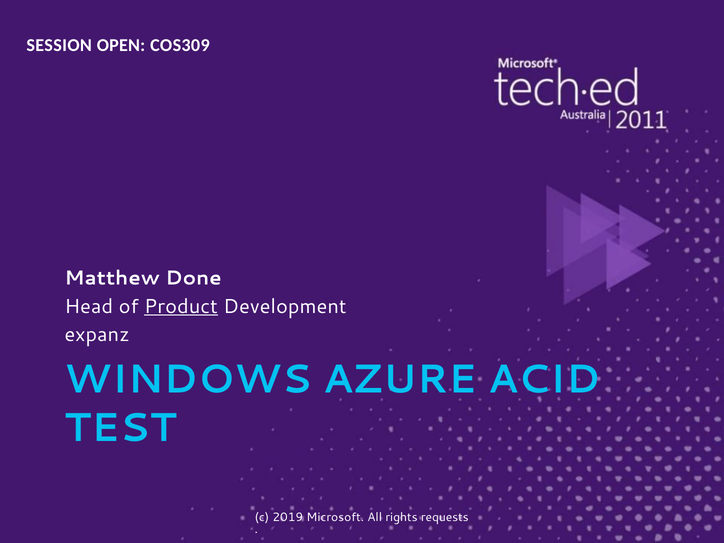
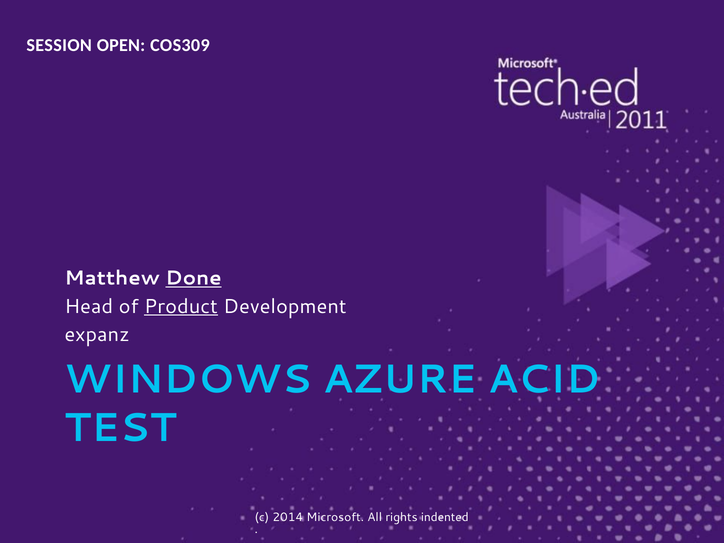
Done underline: none -> present
2019: 2019 -> 2014
requests: requests -> indented
